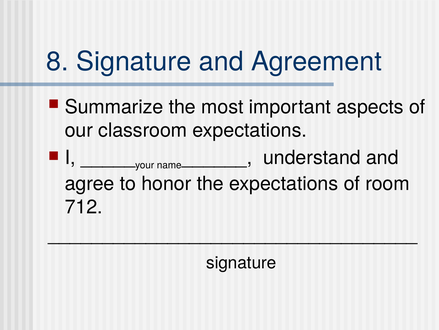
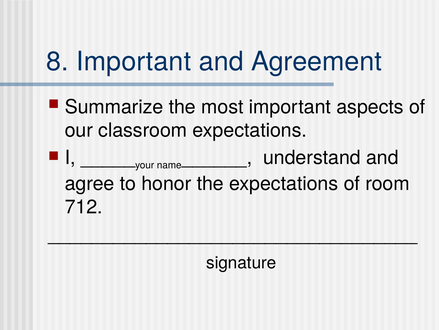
8 Signature: Signature -> Important
